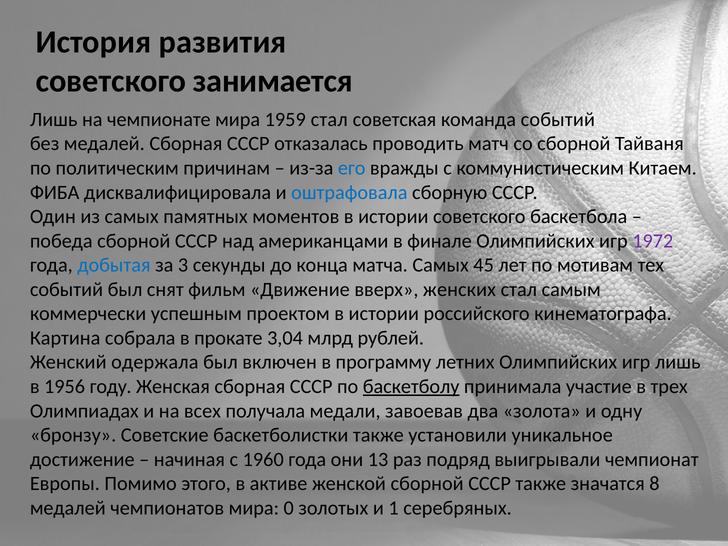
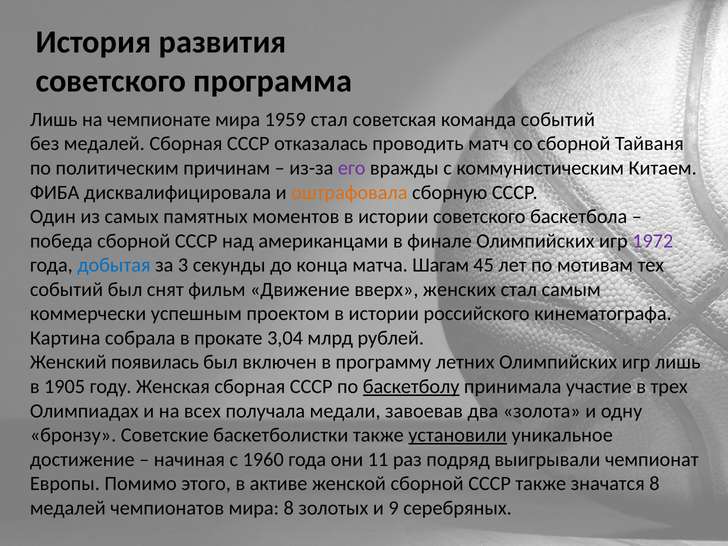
занимается: занимается -> программа
его colour: blue -> purple
оштрафовала colour: blue -> orange
матча Самых: Самых -> Шагам
одержала: одержала -> появилась
1956: 1956 -> 1905
установили underline: none -> present
13: 13 -> 11
мира 0: 0 -> 8
1: 1 -> 9
